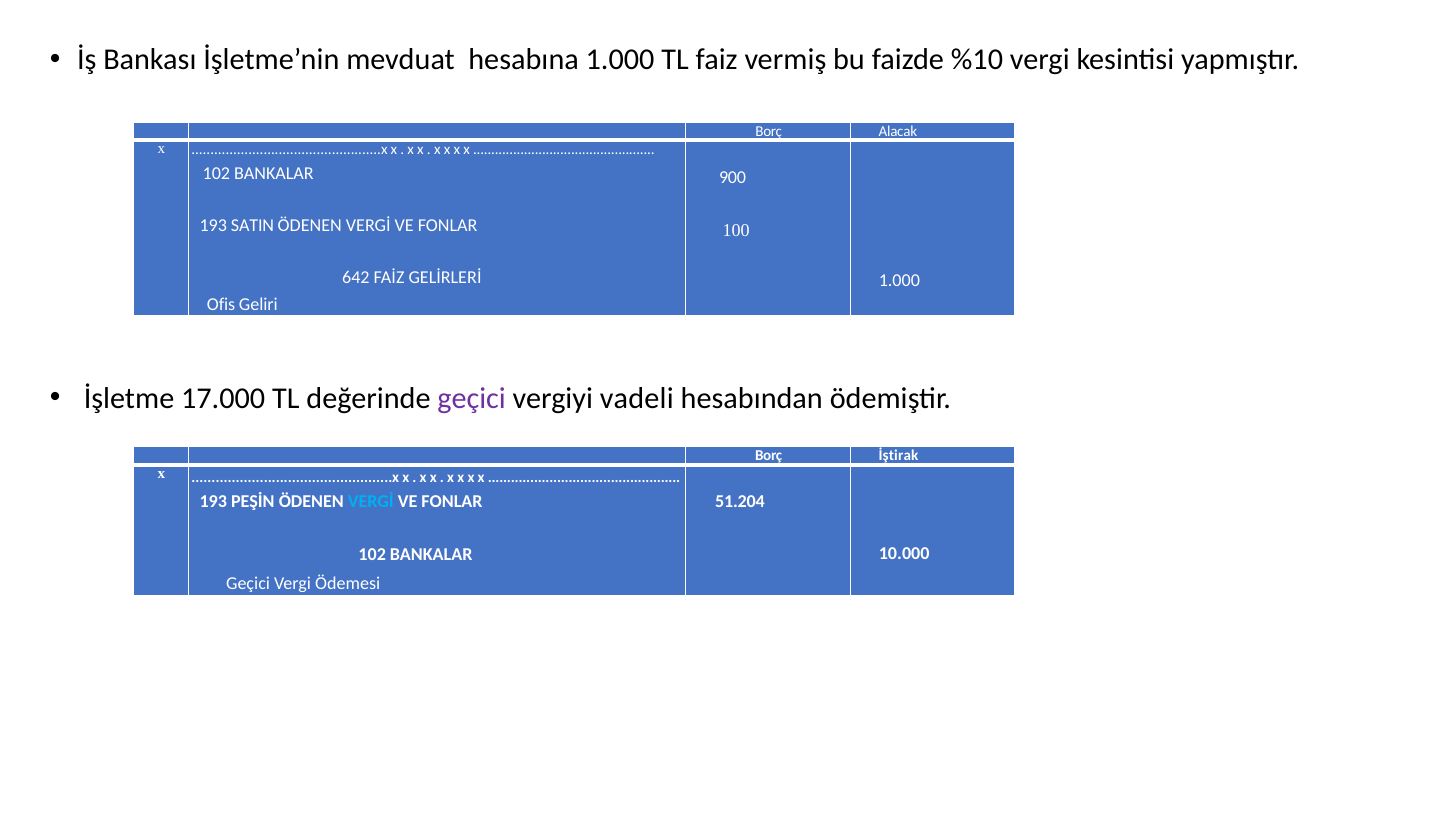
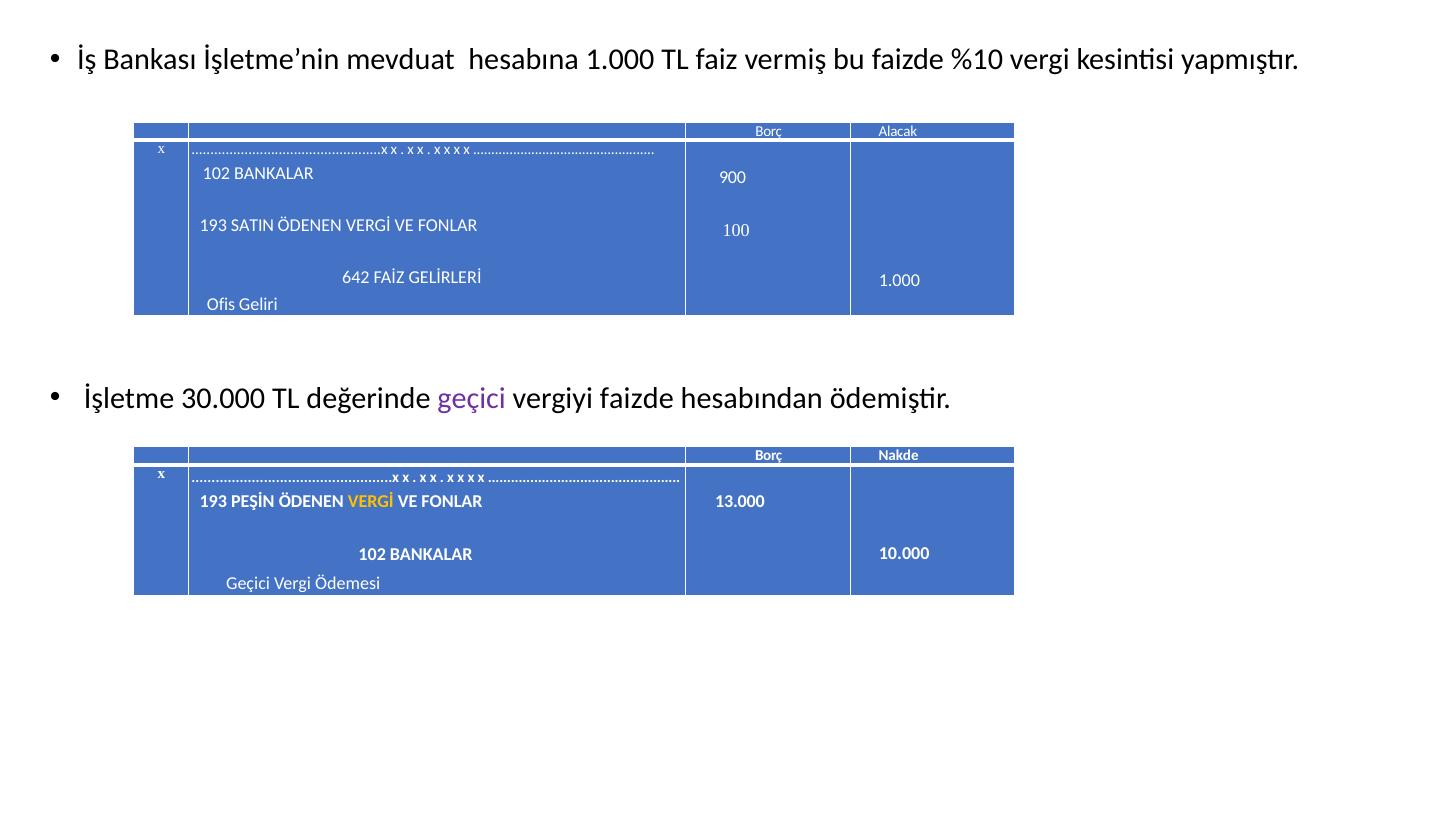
17.000: 17.000 -> 30.000
vergiyi vadeli: vadeli -> faizde
İştirak: İştirak -> Nakde
51.204: 51.204 -> 13.000
VERGİ at (371, 502) colour: light blue -> yellow
